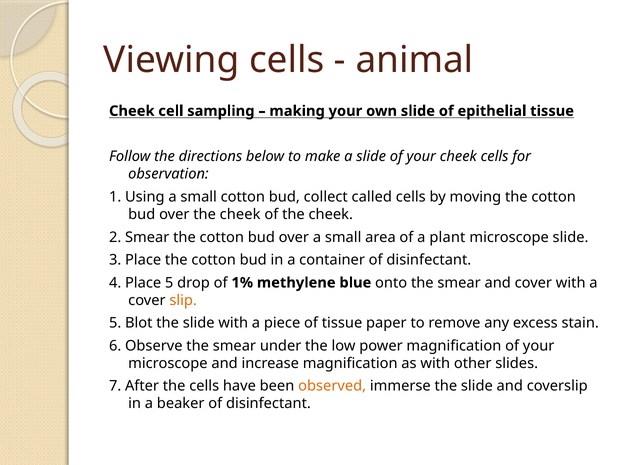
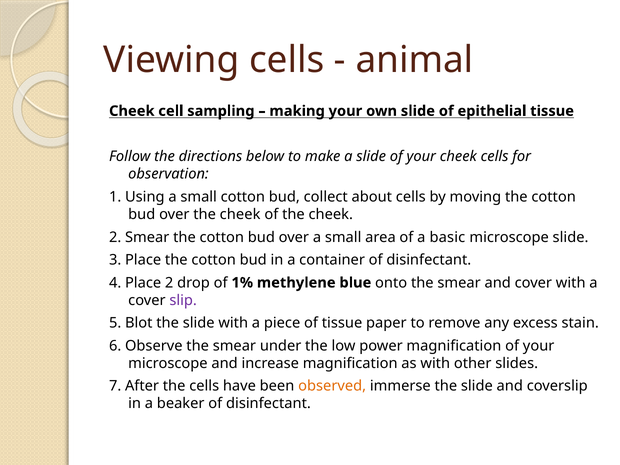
called: called -> about
plant: plant -> basic
Place 5: 5 -> 2
slip colour: orange -> purple
